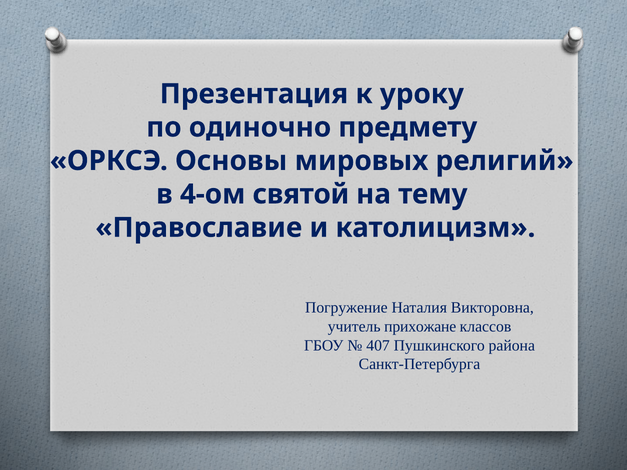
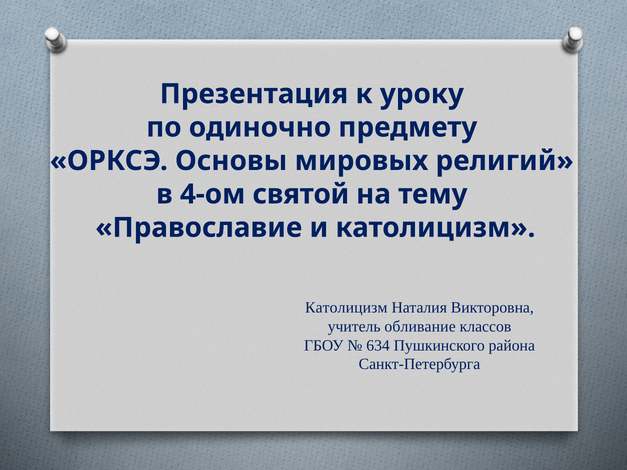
Погружение at (346, 308): Погружение -> Католицизм
прихожане: прихожане -> обливание
407: 407 -> 634
